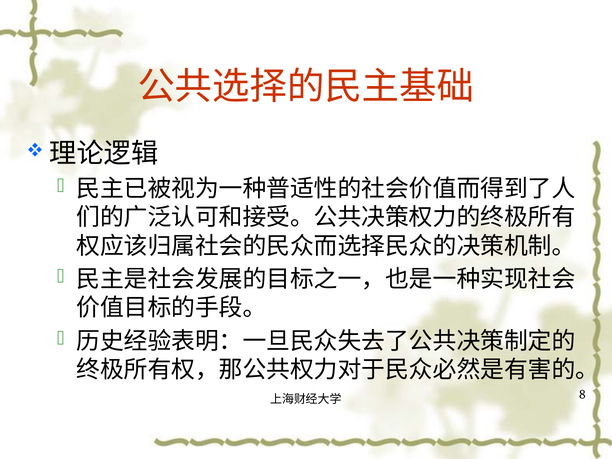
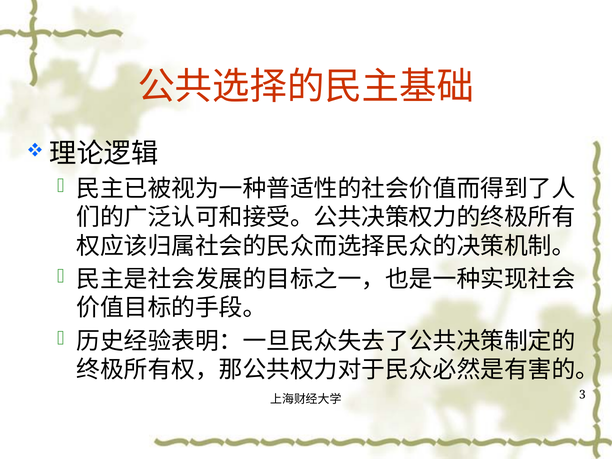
8: 8 -> 3
